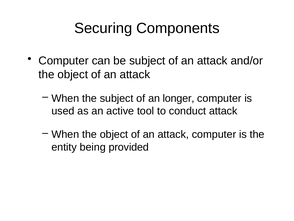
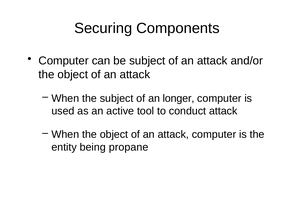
provided: provided -> propane
